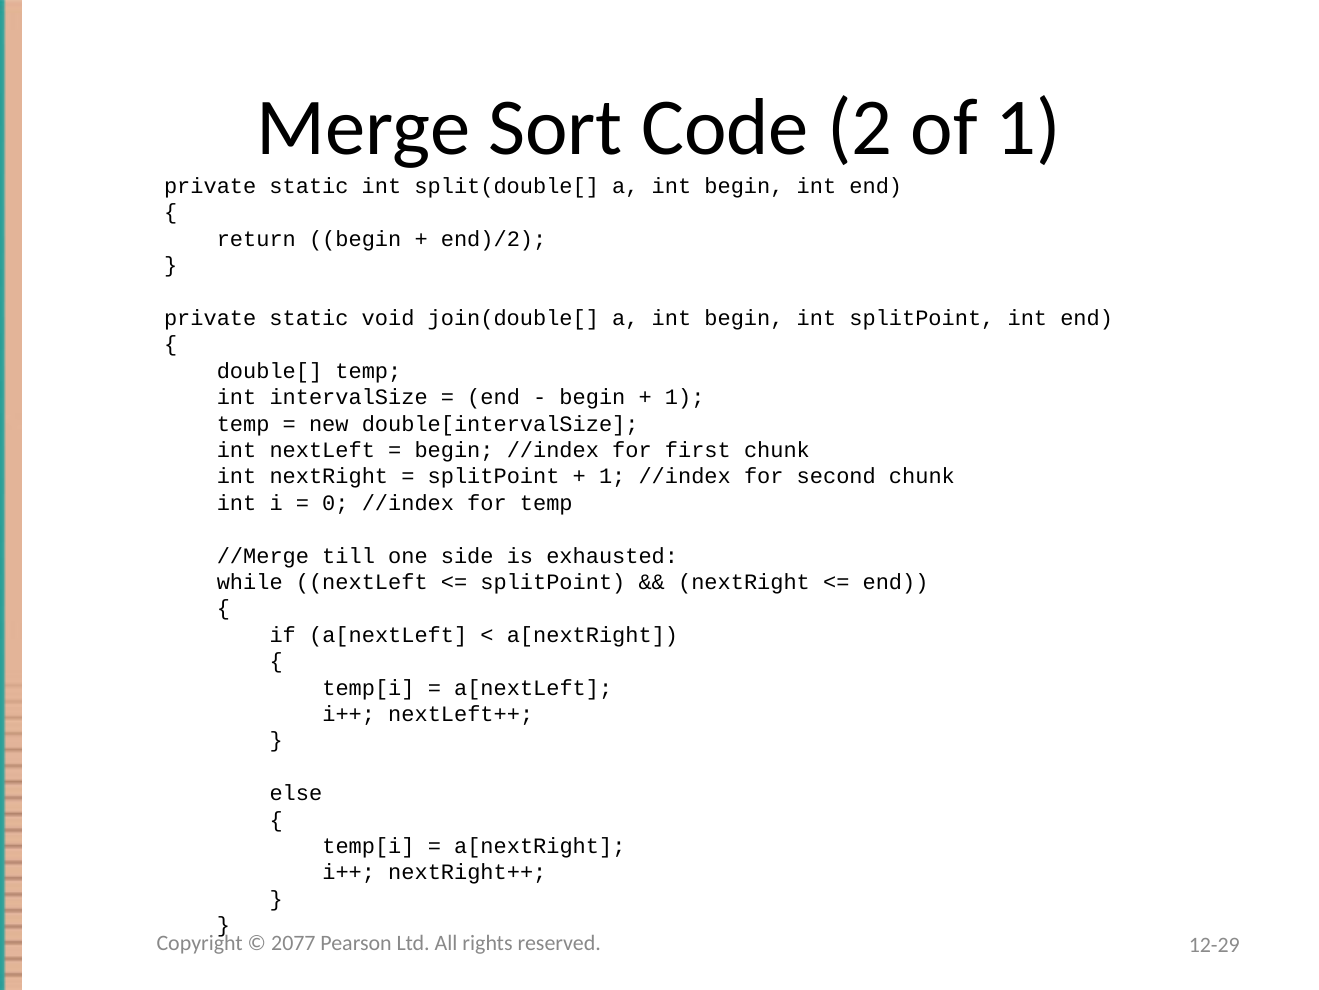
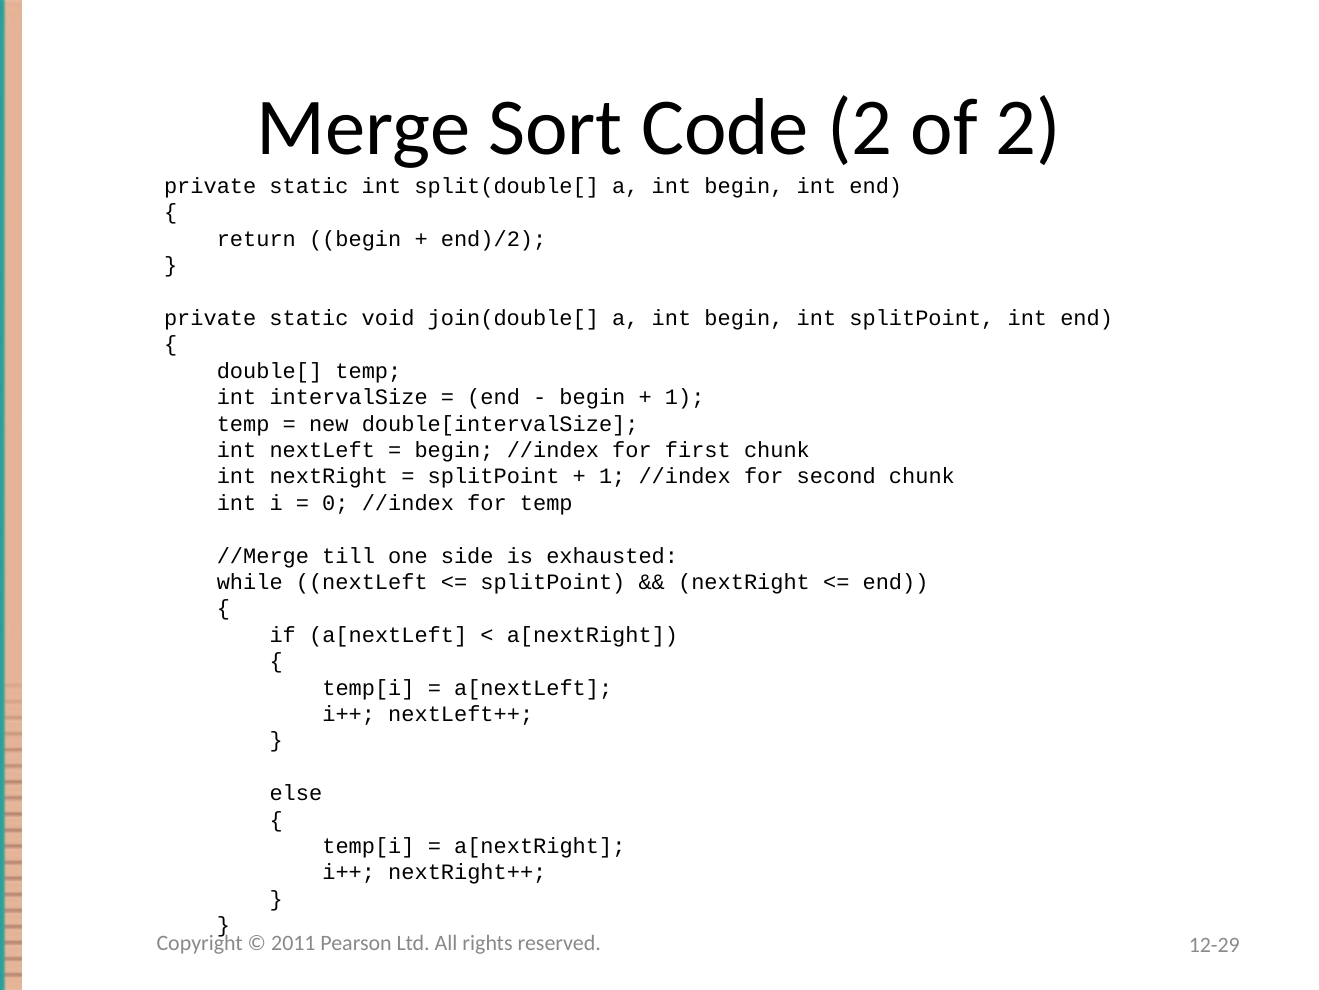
of 1: 1 -> 2
2077: 2077 -> 2011
